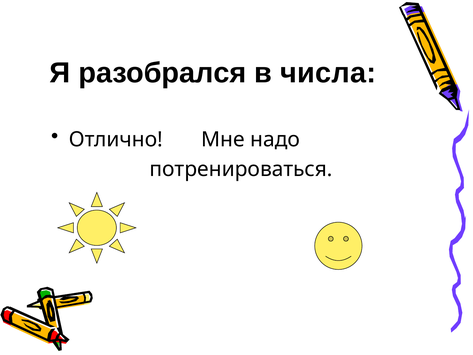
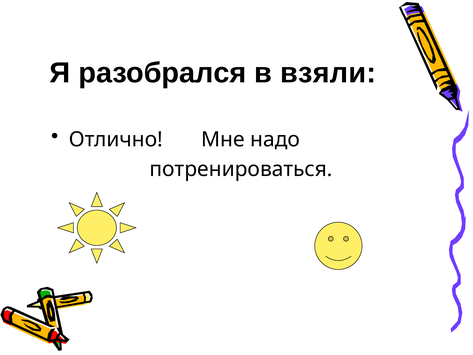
числа: числа -> взяли
